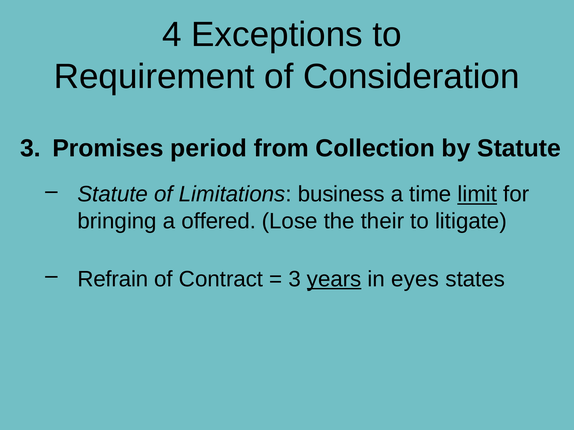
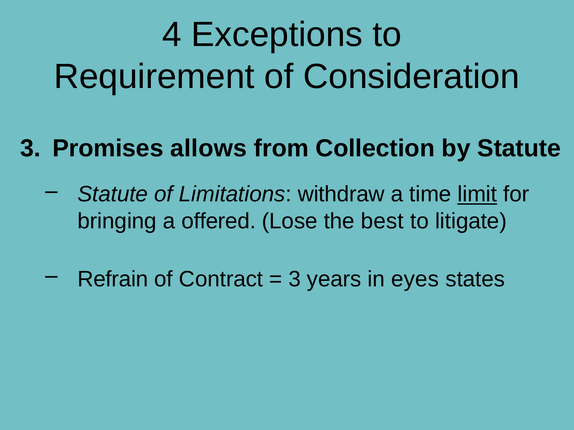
period: period -> allows
business: business -> withdraw
their: their -> best
years underline: present -> none
